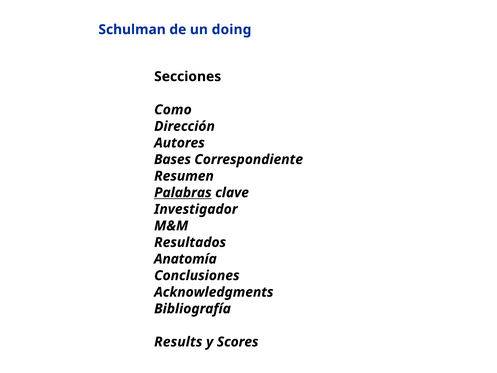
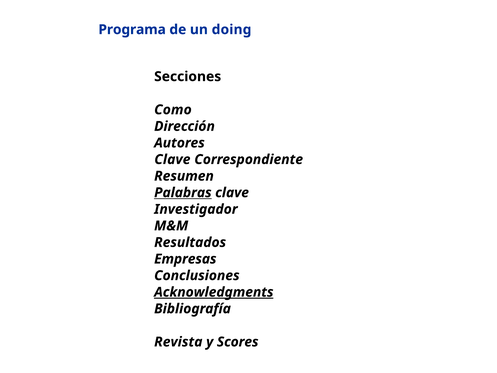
Schulman: Schulman -> Programa
Bases at (172, 159): Bases -> Clave
Anatomía: Anatomía -> Empresas
Acknowledgments underline: none -> present
Results: Results -> Revista
